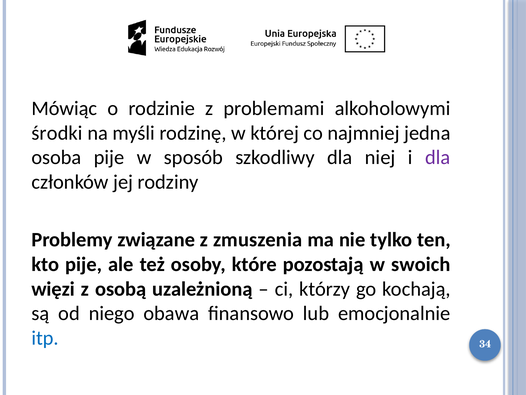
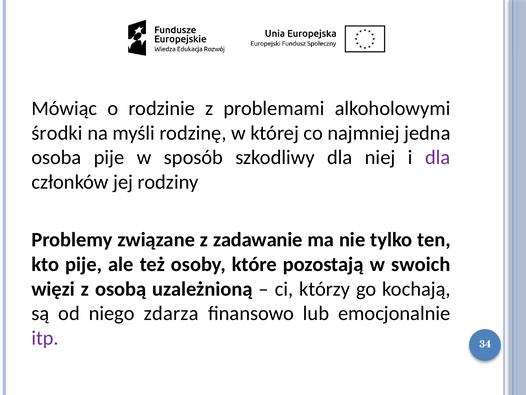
zmuszenia: zmuszenia -> zadawanie
obawa: obawa -> zdarza
itp colour: blue -> purple
